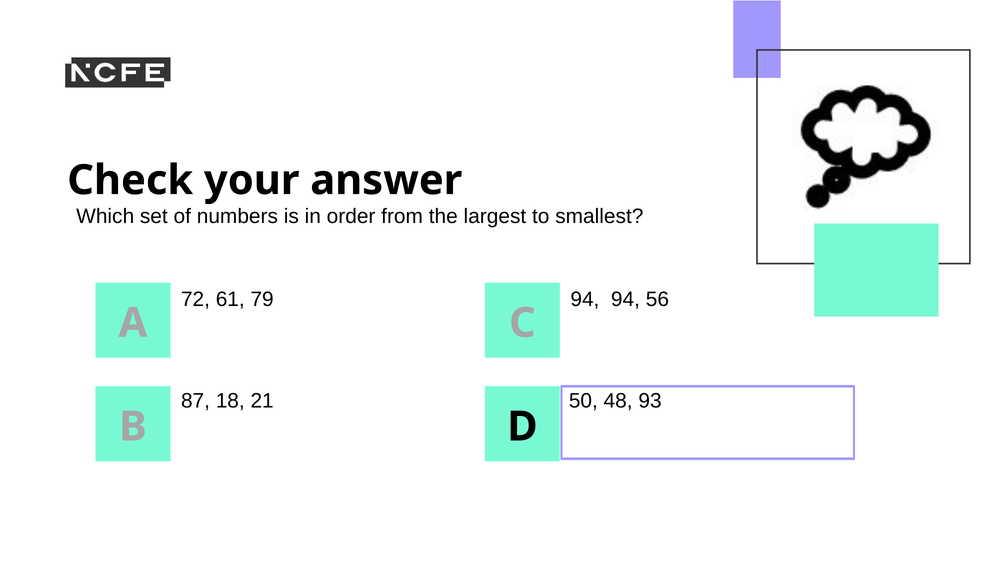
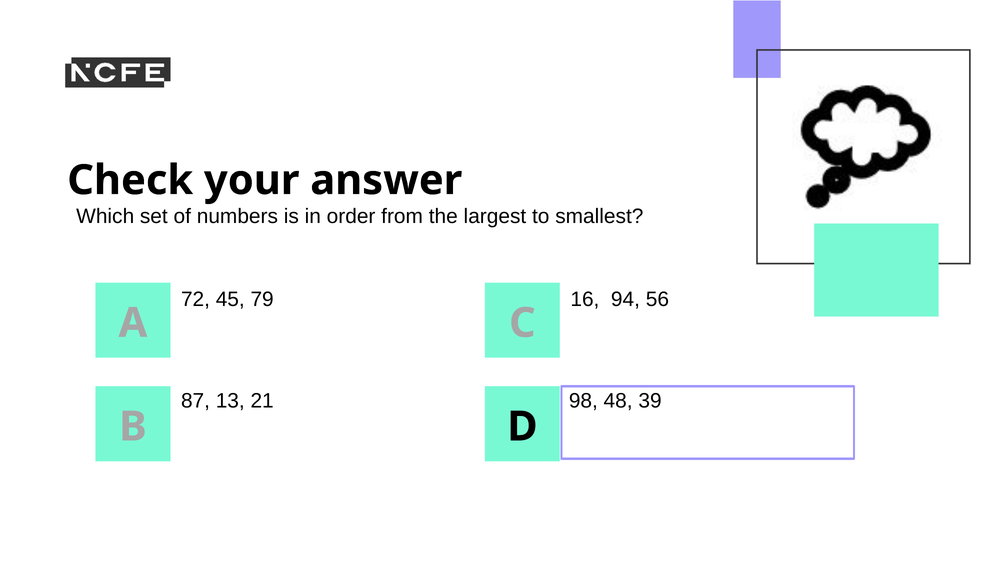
61: 61 -> 45
94 at (585, 299): 94 -> 16
18: 18 -> 13
50: 50 -> 98
93: 93 -> 39
